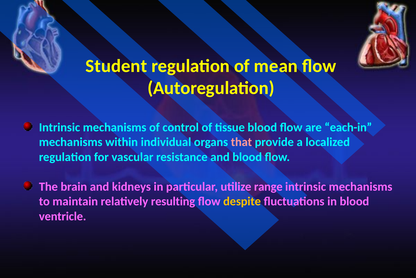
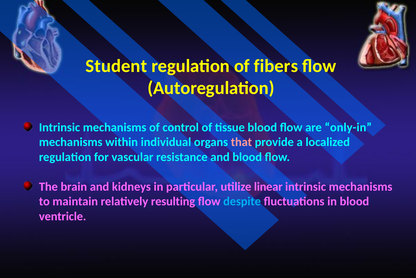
mean: mean -> fibers
each-in: each-in -> only-in
range: range -> linear
despite colour: yellow -> light blue
